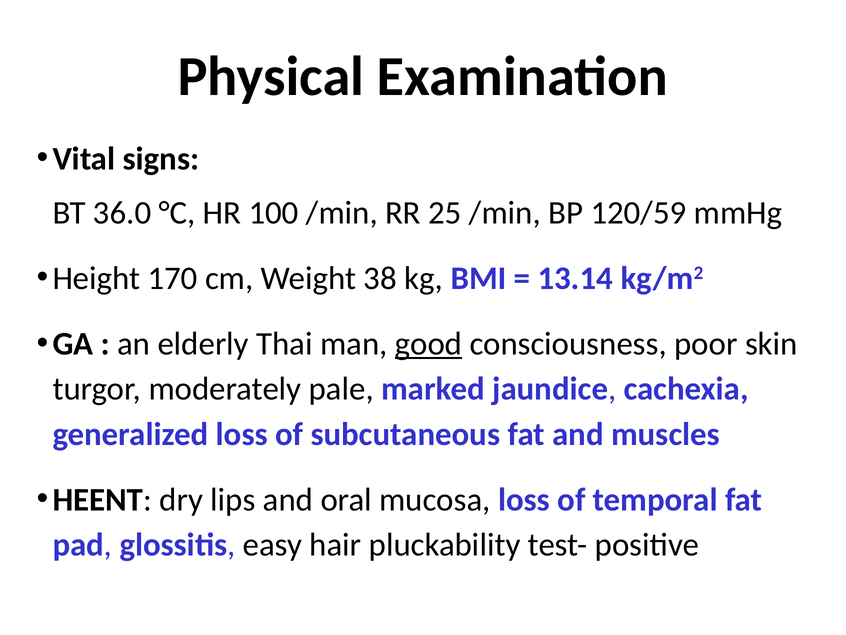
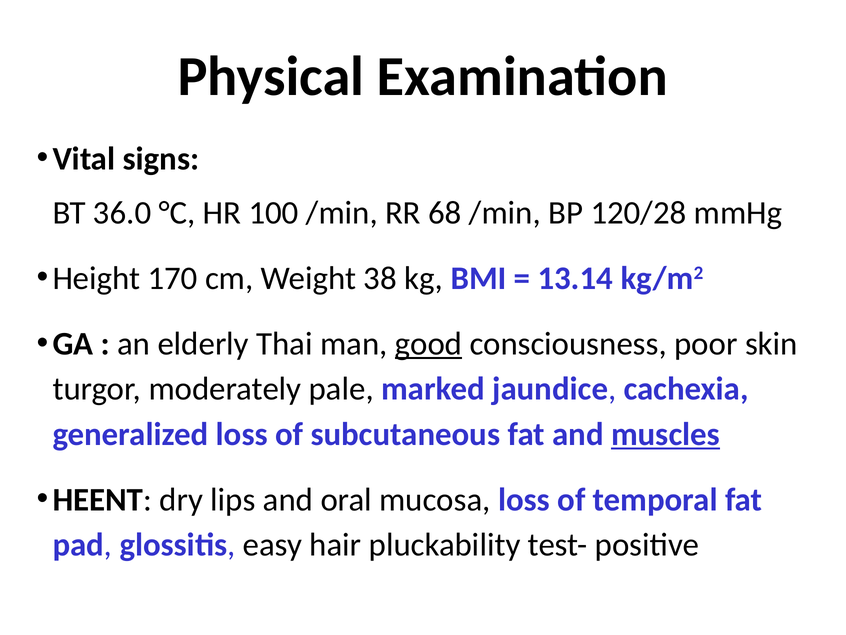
25: 25 -> 68
120/59: 120/59 -> 120/28
muscles underline: none -> present
